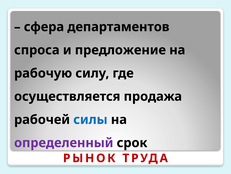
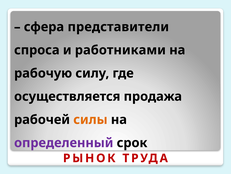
департаментов: департаментов -> представители
предложение: предложение -> работниками
силы colour: blue -> orange
